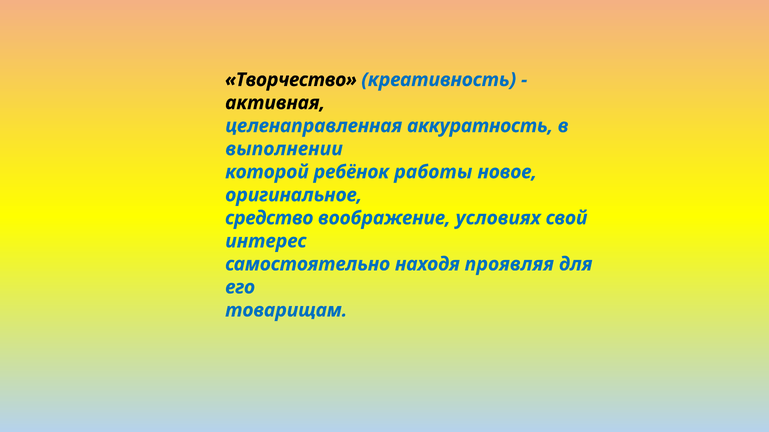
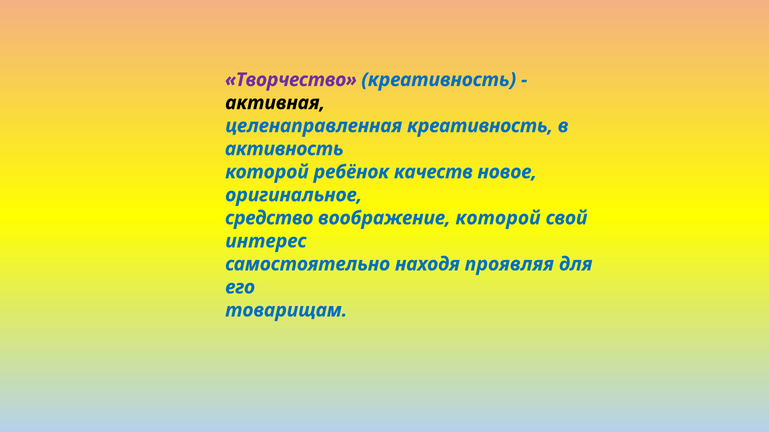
Творчество colour: black -> purple
целенаправленная аккуратность: аккуратность -> креативность
выполнении: выполнении -> активность
работы: работы -> качеств
воображение условиях: условиях -> которой
